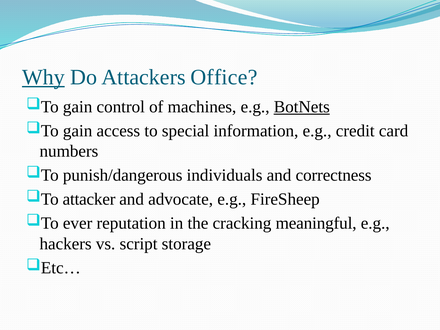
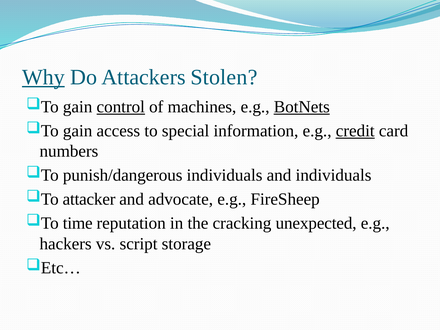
Office: Office -> Stolen
control underline: none -> present
credit underline: none -> present
and correctness: correctness -> individuals
ever: ever -> time
meaningful: meaningful -> unexpected
